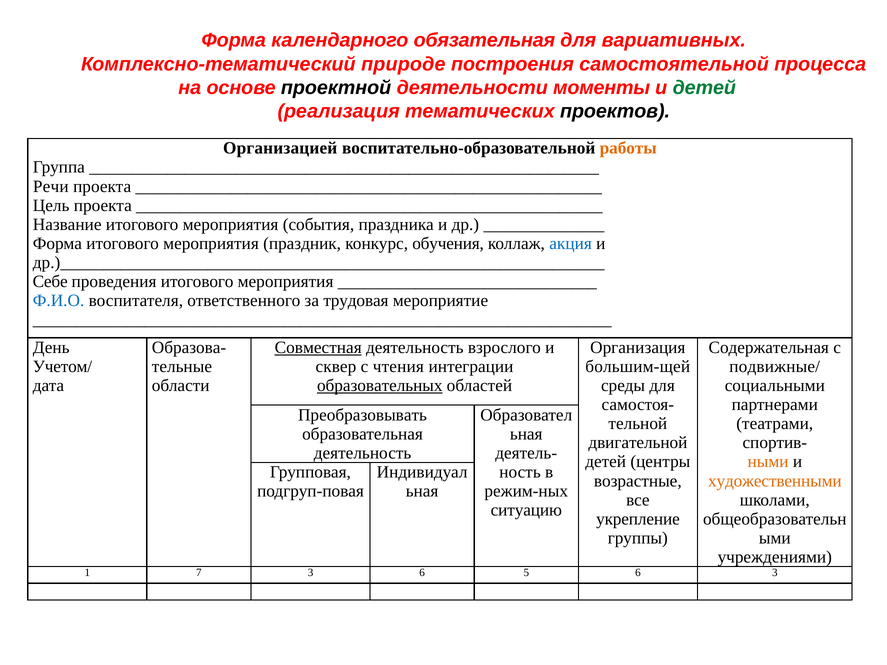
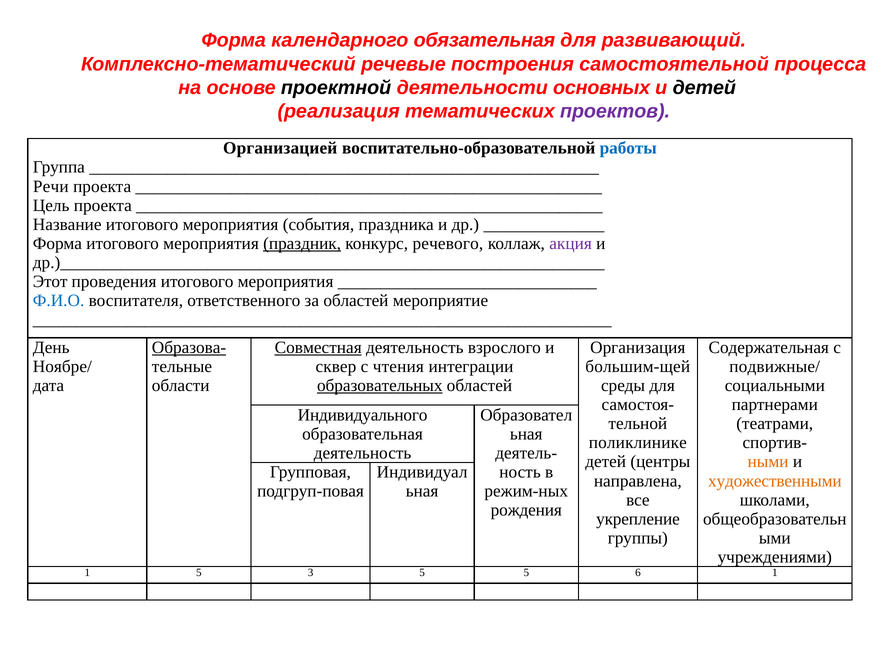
вариативных: вариативных -> развивающий
природе: природе -> речевые
моменты: моменты -> основных
детей at (704, 88) colour: green -> black
проектов colour: black -> purple
работы colour: orange -> blue
праздник underline: none -> present
обучения: обучения -> речевого
акция colour: blue -> purple
Себе: Себе -> Этот
за трудовая: трудовая -> областей
Образова- underline: none -> present
Учетом/: Учетом/ -> Ноябре/
Преобразовывать: Преобразовывать -> Индивидуального
двигательной: двигательной -> поликлинике
возрастные: возрастные -> направлена
ситуацию: ситуацию -> рождения
1 7: 7 -> 5
3 6: 6 -> 5
6 3: 3 -> 1
